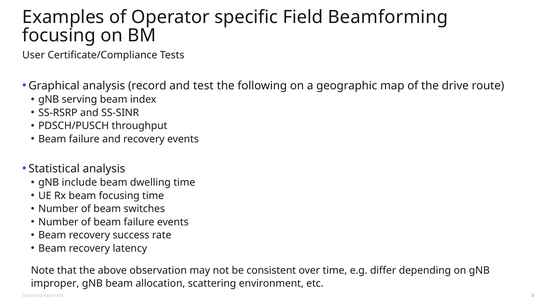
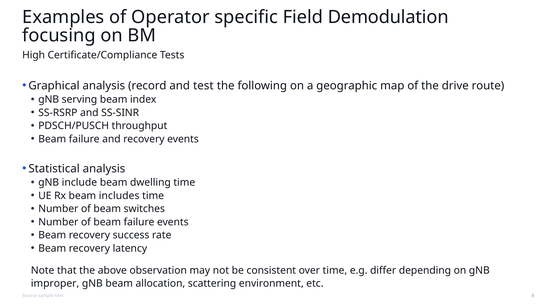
Beamforming: Beamforming -> Demodulation
User: User -> High
beam focusing: focusing -> includes
